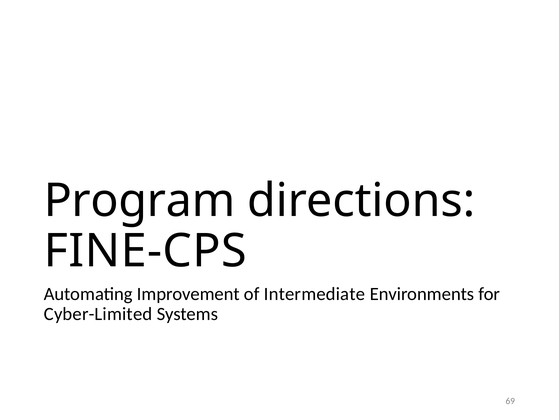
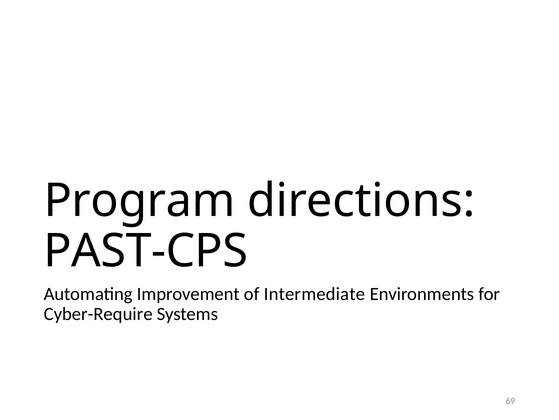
FINE-CPS: FINE-CPS -> PAST-CPS
Cyber-Limited: Cyber-Limited -> Cyber-Require
